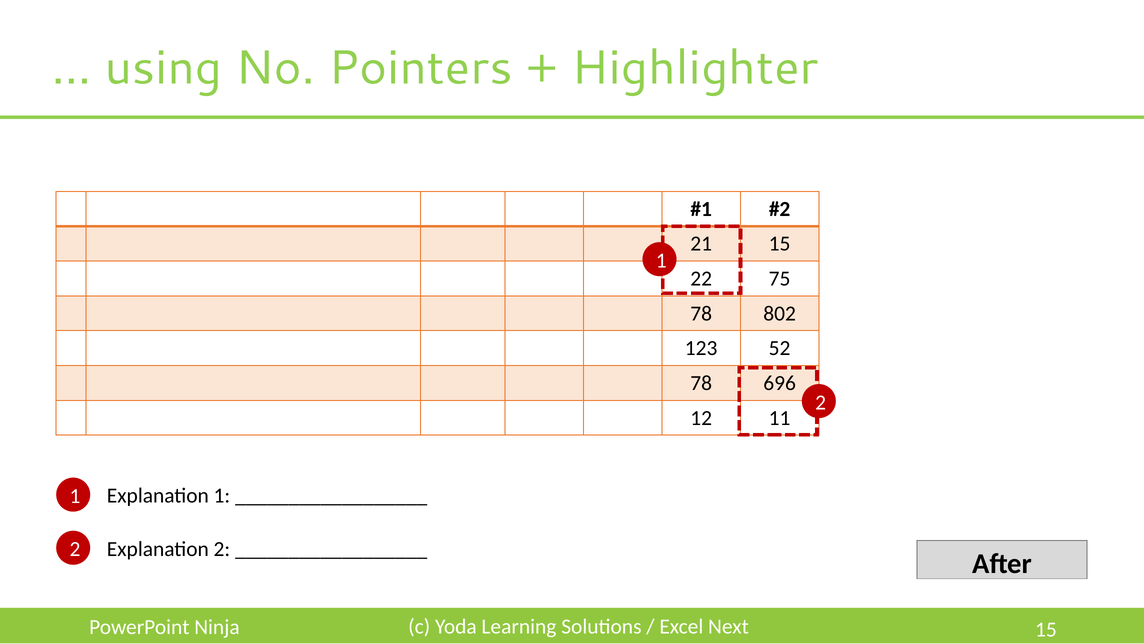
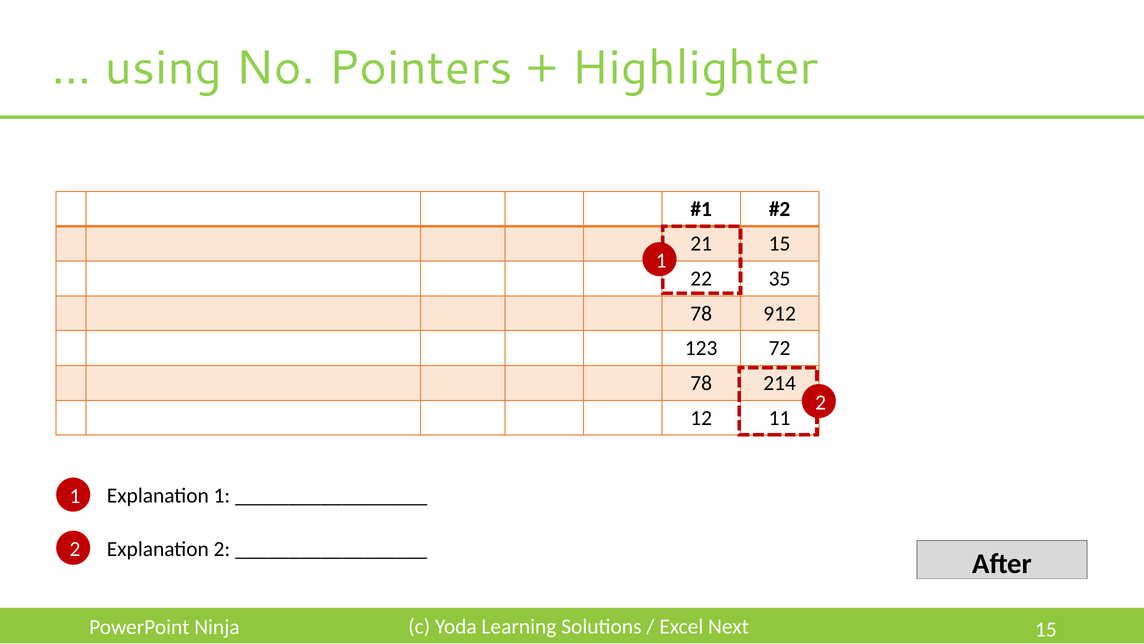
75: 75 -> 35
802: 802 -> 912
52: 52 -> 72
696: 696 -> 214
